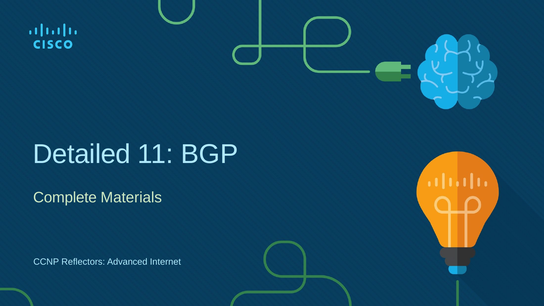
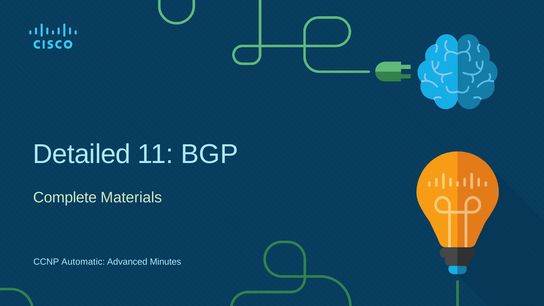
Reflectors: Reflectors -> Automatic
Internet: Internet -> Minutes
